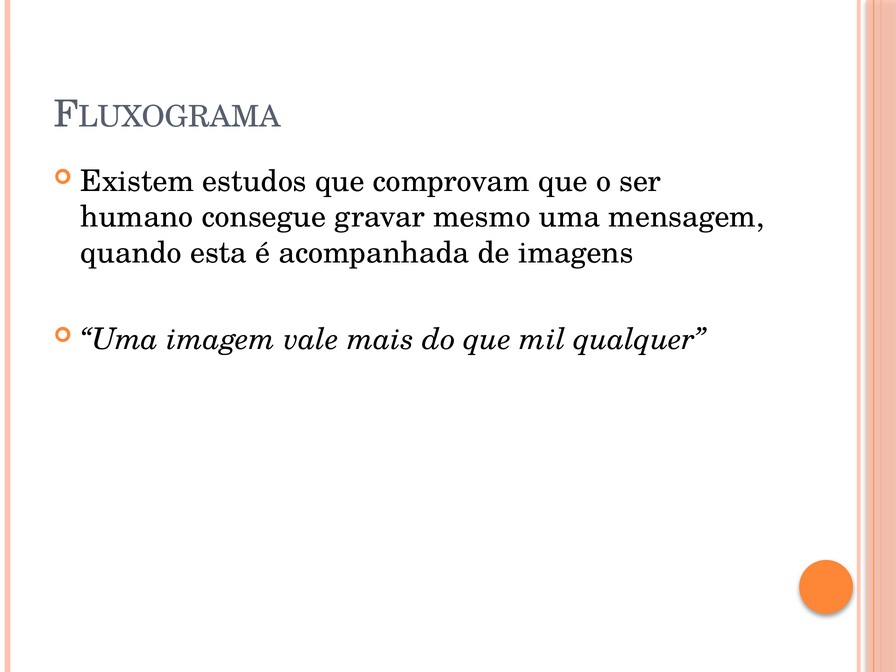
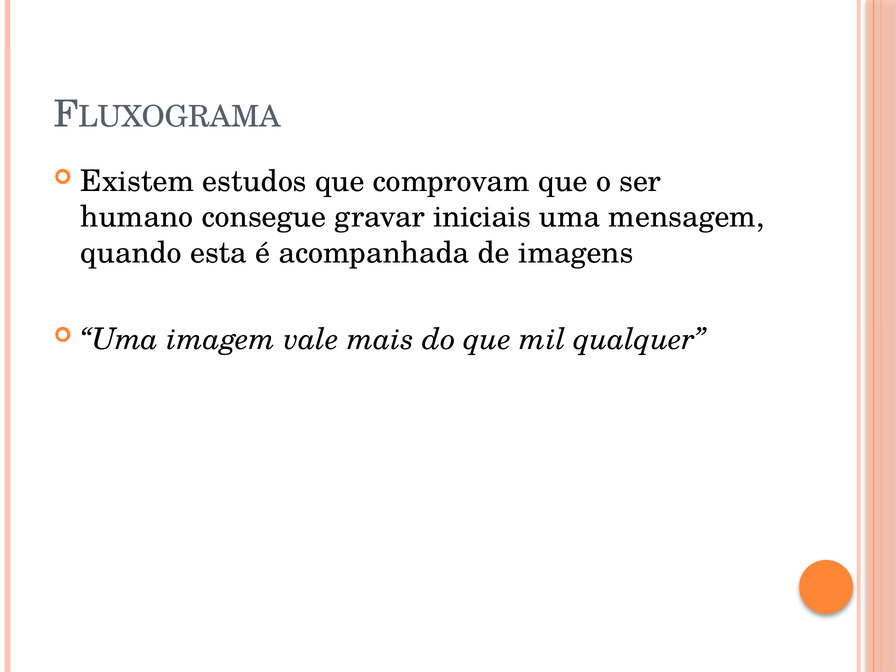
mesmo: mesmo -> iniciais
